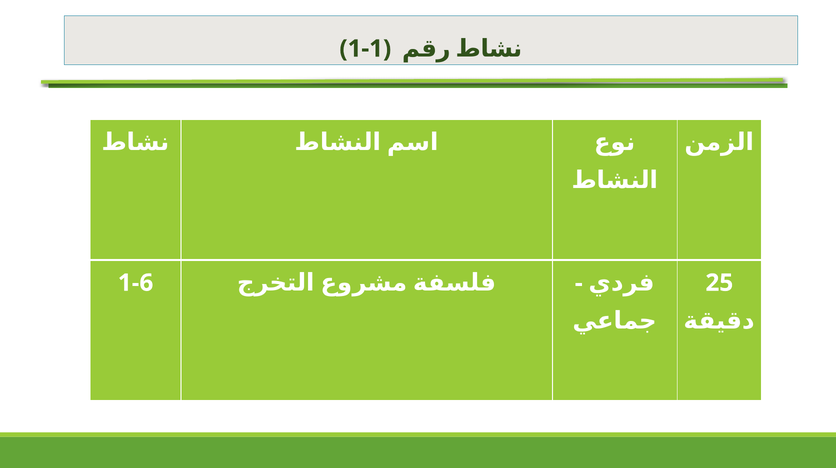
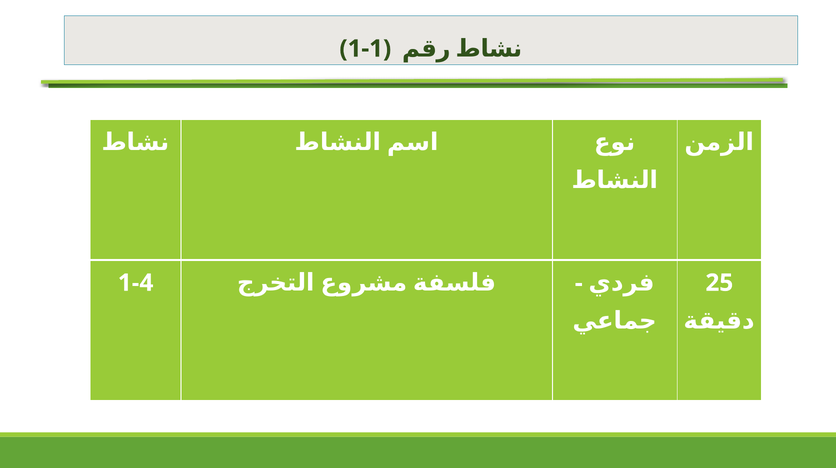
1-6: 1-6 -> 1-4
